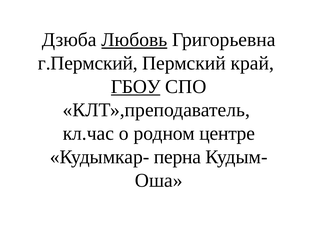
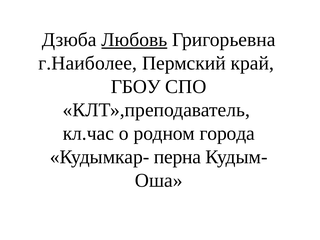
г.Пермский: г.Пермский -> г.Наиболее
ГБОУ underline: present -> none
центре: центре -> города
